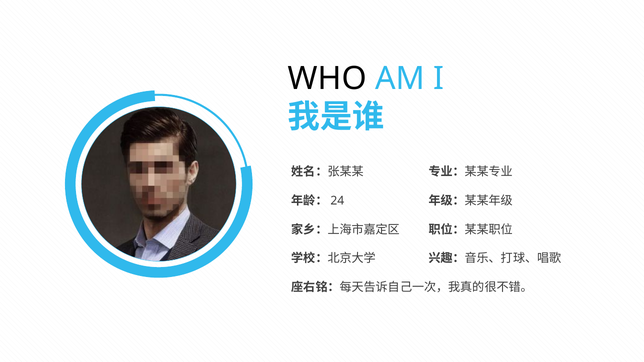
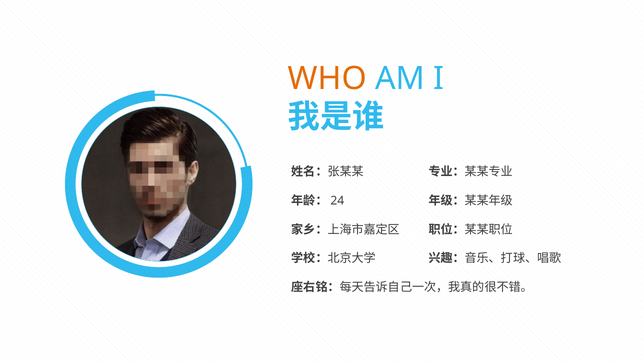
WHO colour: black -> orange
